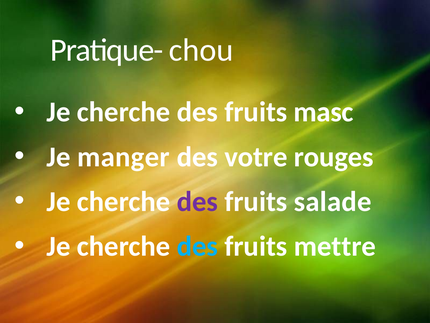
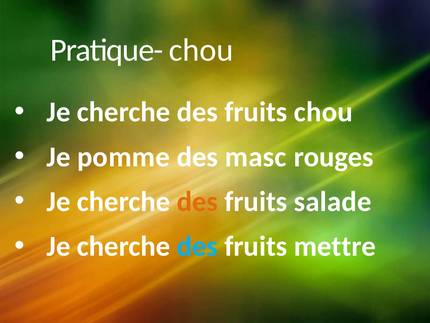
fruits masc: masc -> chou
manger: manger -> pomme
votre: votre -> masc
des at (197, 201) colour: purple -> orange
